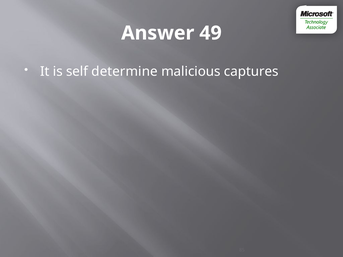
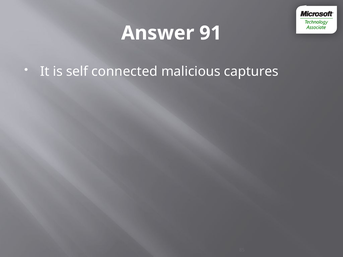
49: 49 -> 91
determine: determine -> connected
